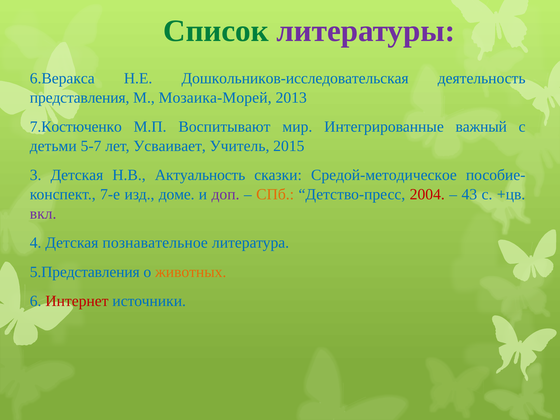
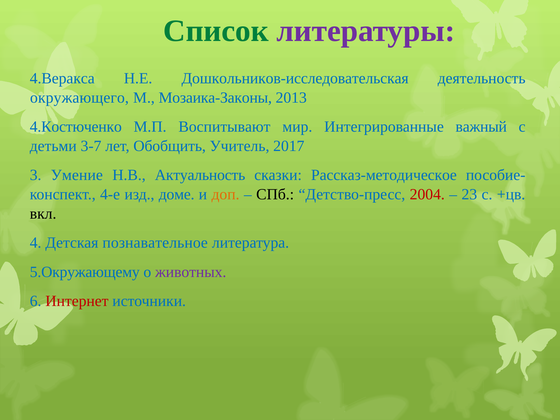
6.Веракса: 6.Веракса -> 4.Веракса
представления: представления -> окружающего
Мозаика-Морей: Мозаика-Морей -> Мозаика-Законы
7.Костюченко: 7.Костюченко -> 4.Костюченко
5-7: 5-7 -> 3-7
Усваивает: Усваивает -> Обобщить
2015: 2015 -> 2017
3 Детская: Детская -> Умение
Средой-методическое: Средой-методическое -> Рассказ-методическое
7-е: 7-е -> 4-е
доп colour: purple -> orange
СПб colour: orange -> black
43: 43 -> 23
вкл colour: purple -> black
5.Представления: 5.Представления -> 5.Окружающему
животных colour: orange -> purple
